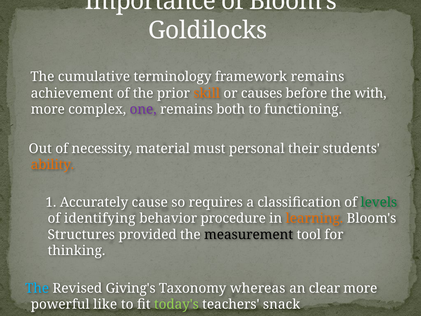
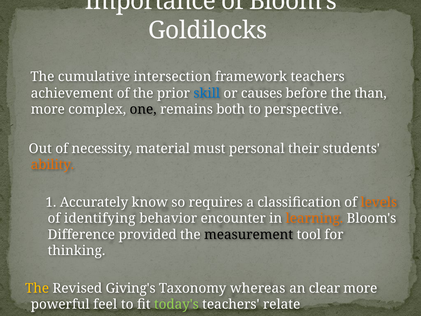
terminology: terminology -> intersection
framework remains: remains -> teachers
skill colour: orange -> blue
with: with -> than
one colour: purple -> black
functioning: functioning -> perspective
cause: cause -> know
levels colour: green -> orange
procedure: procedure -> encounter
Structures: Structures -> Difference
The at (37, 288) colour: light blue -> yellow
like: like -> feel
snack: snack -> relate
